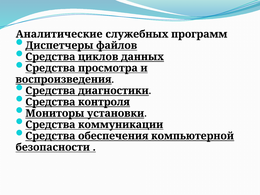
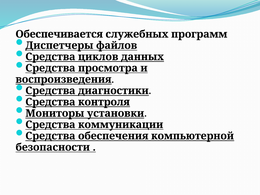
Аналитические: Аналитические -> Обеспечивается
